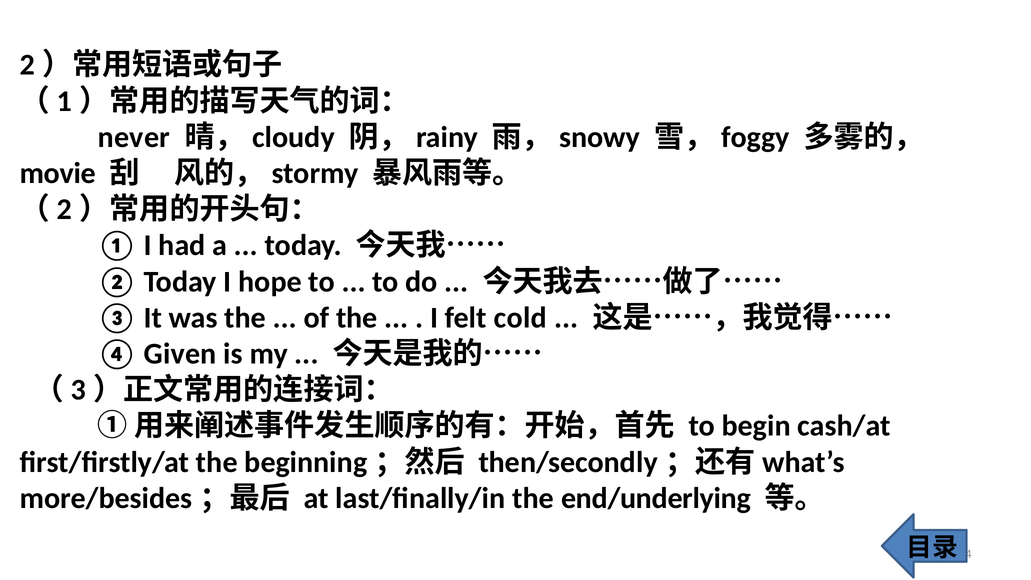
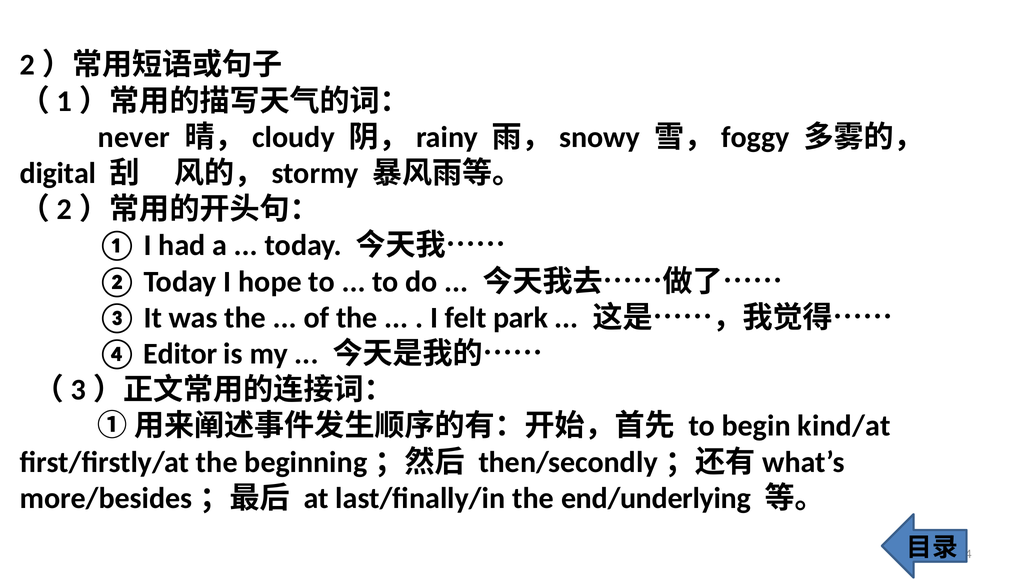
movie: movie -> digital
cold: cold -> park
Given: Given -> Editor
cash/at: cash/at -> kind/at
